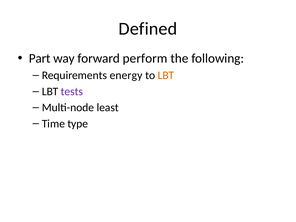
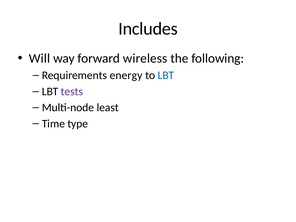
Defined: Defined -> Includes
Part: Part -> Will
perform: perform -> wireless
LBT at (166, 75) colour: orange -> blue
